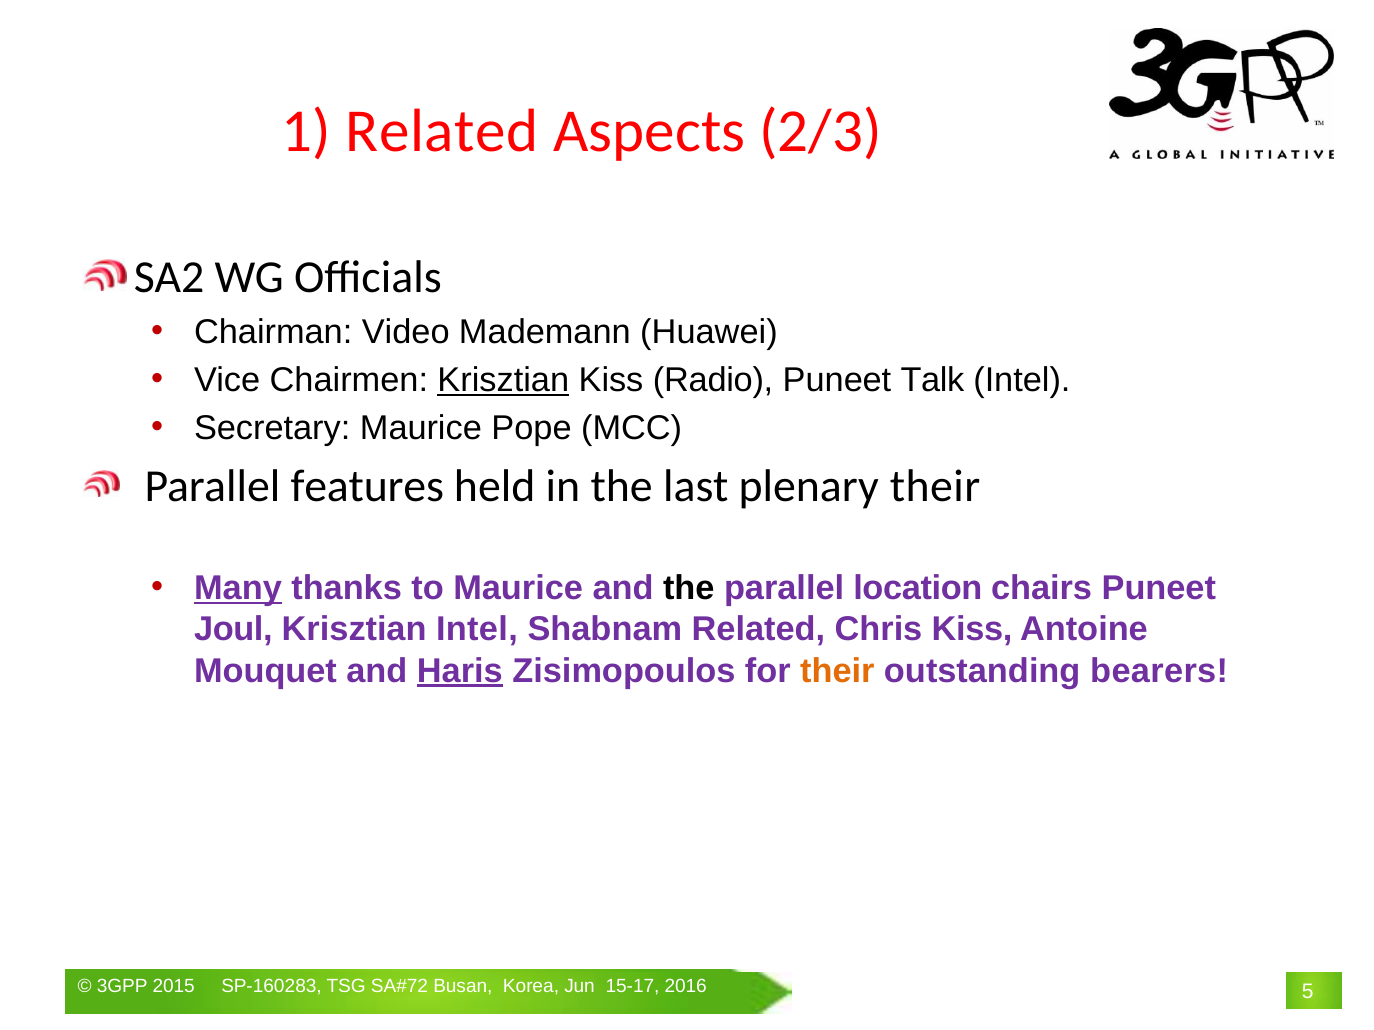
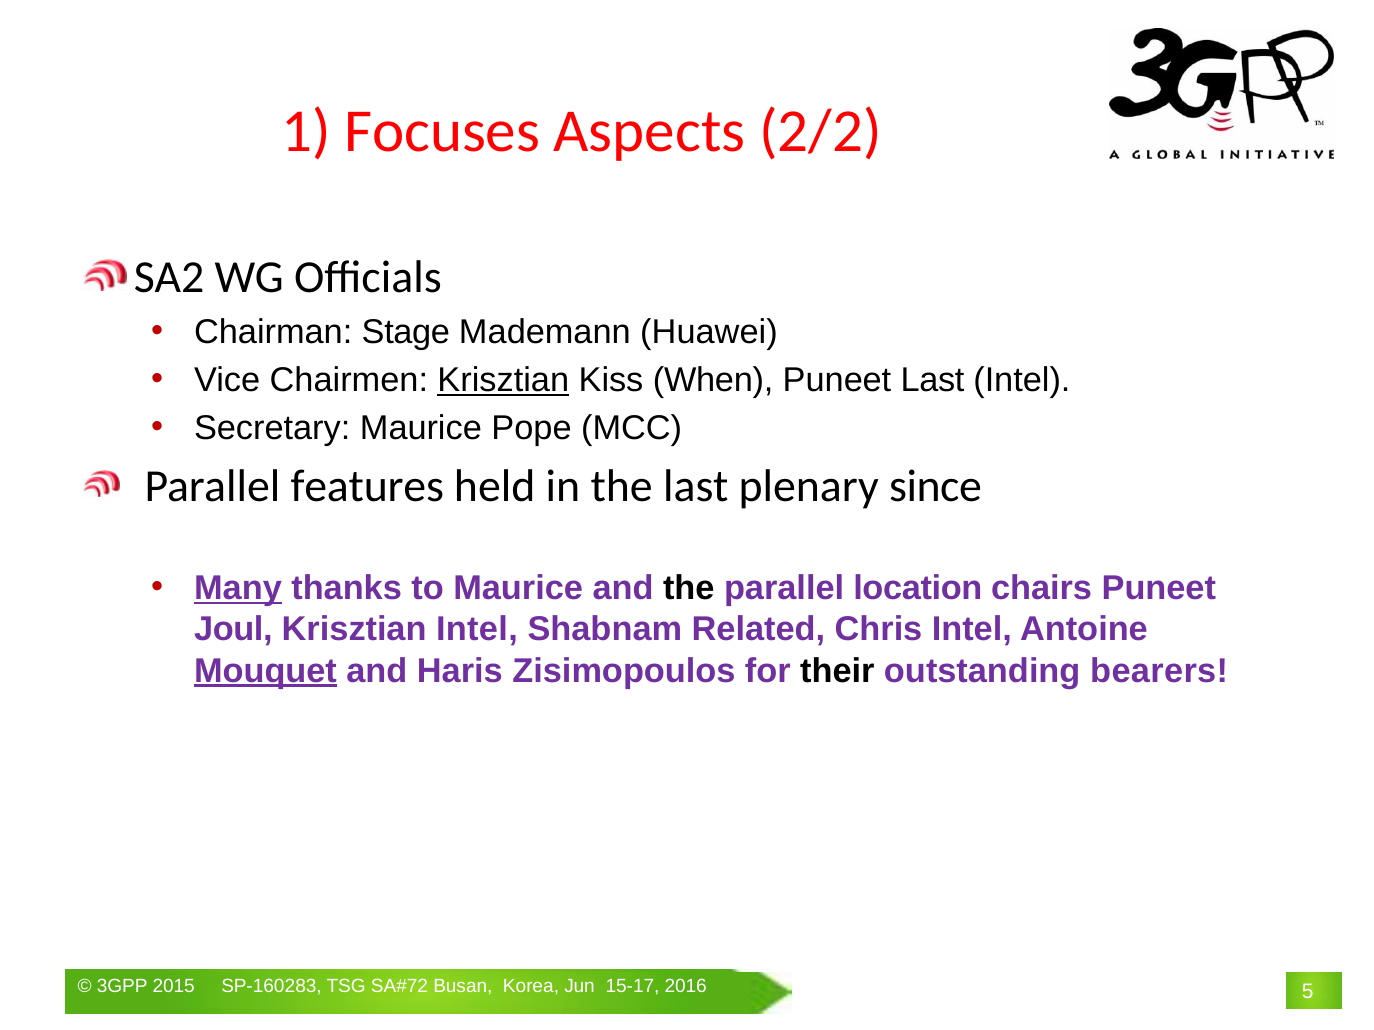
1 Related: Related -> Focuses
2/3: 2/3 -> 2/2
Video: Video -> Stage
Radio: Radio -> When
Puneet Talk: Talk -> Last
plenary their: their -> since
Chris Kiss: Kiss -> Intel
Mouquet underline: none -> present
Haris underline: present -> none
their at (837, 671) colour: orange -> black
